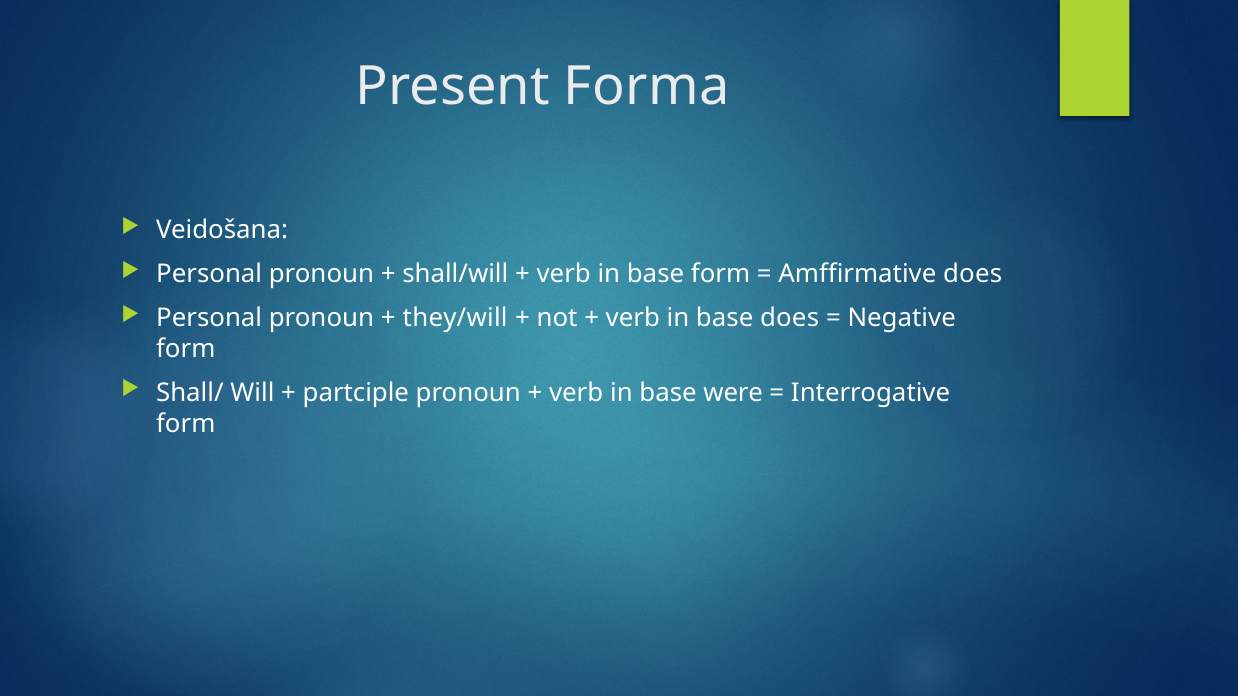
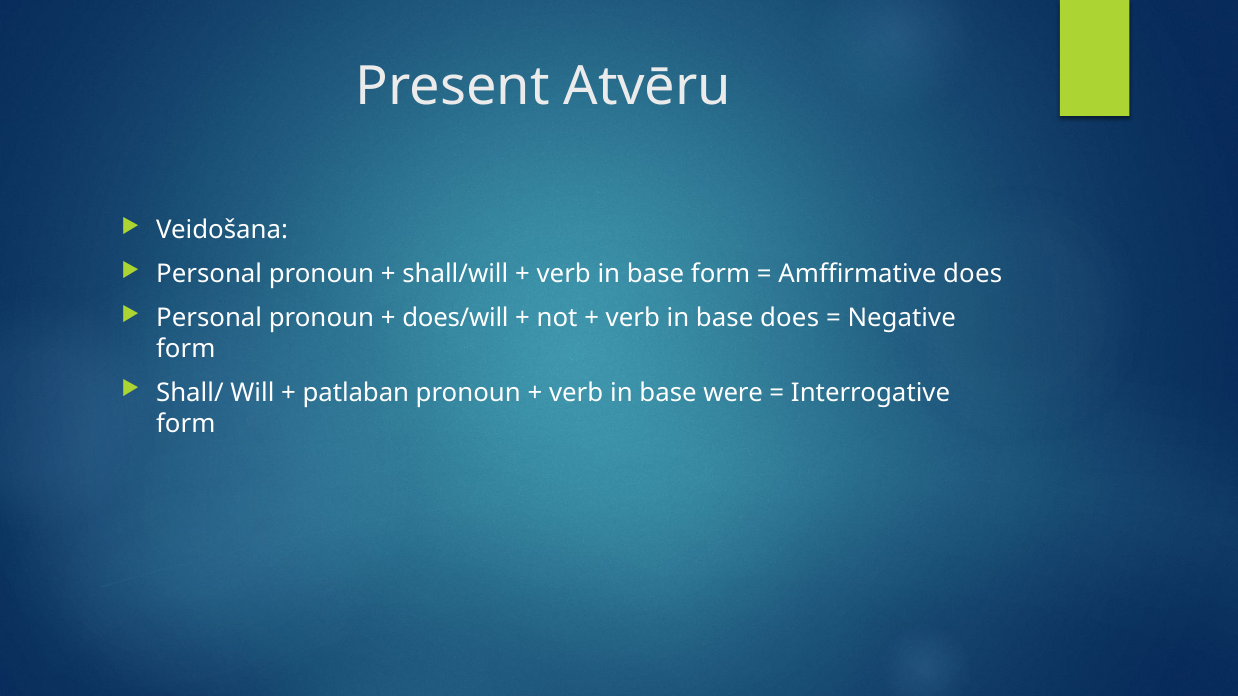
Forma: Forma -> Atvēru
they/will: they/will -> does/will
partciple: partciple -> patlaban
